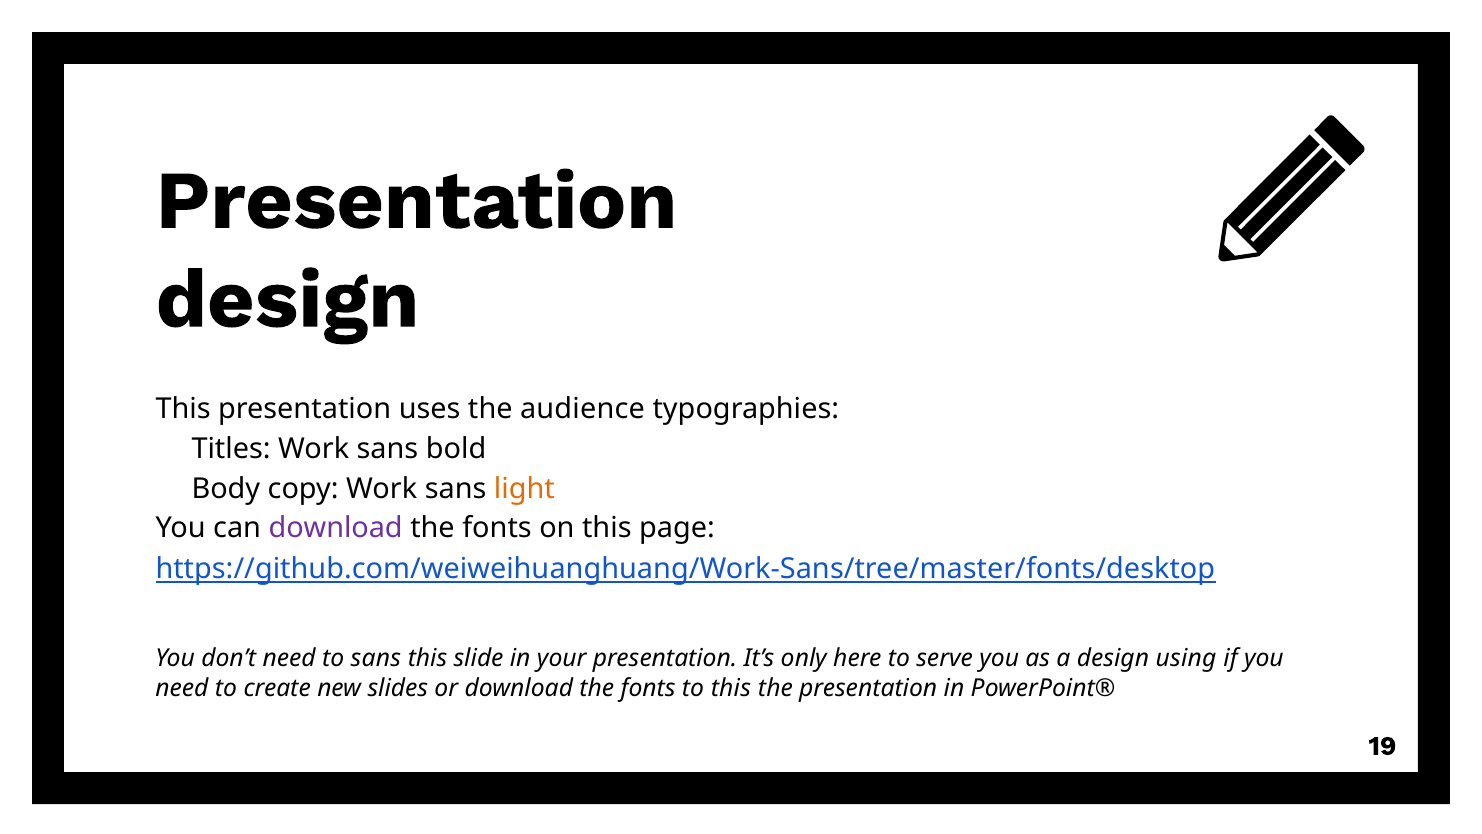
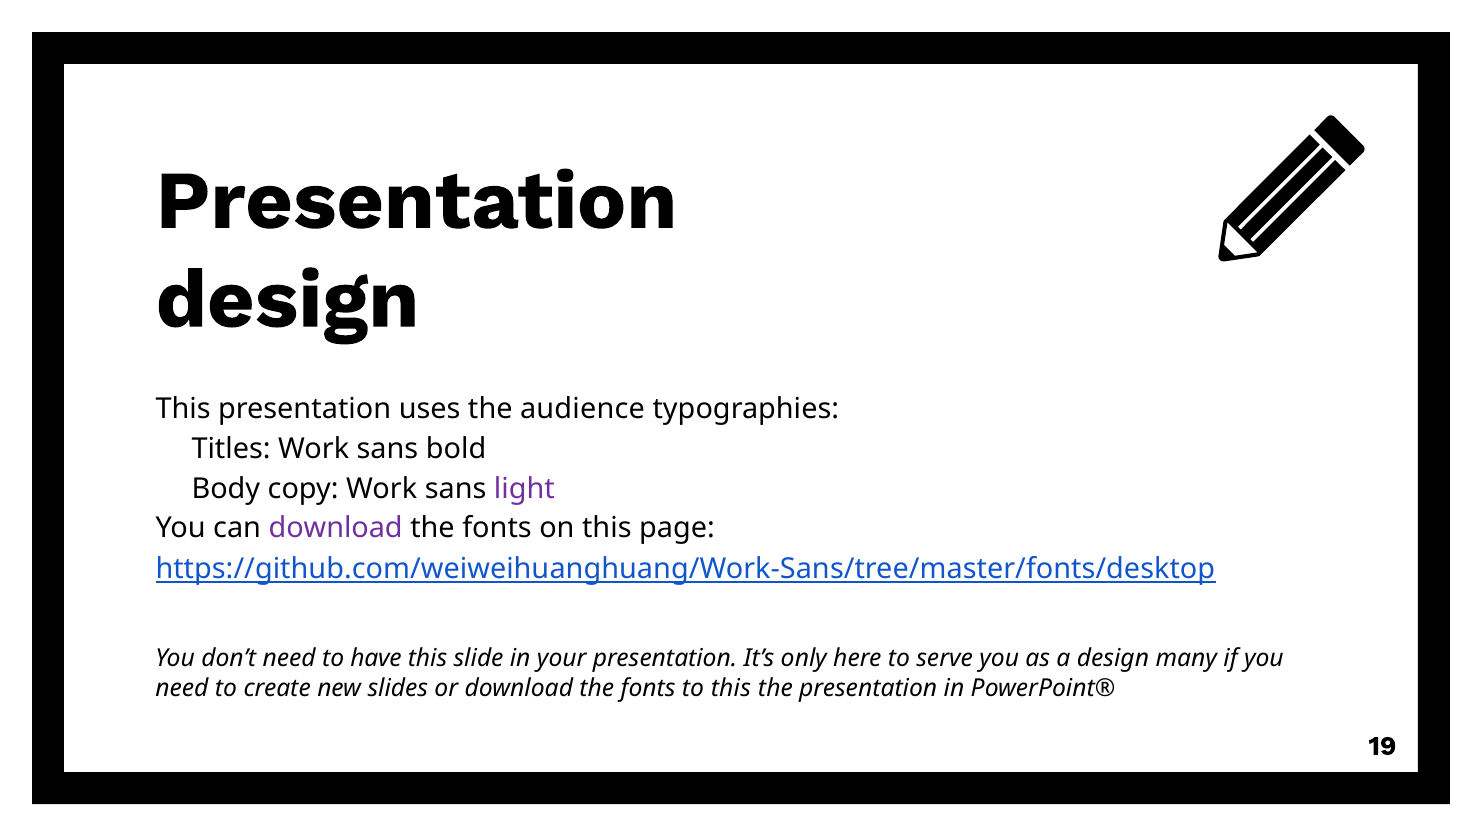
light colour: orange -> purple
to sans: sans -> have
using: using -> many
